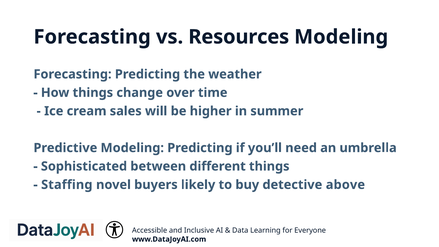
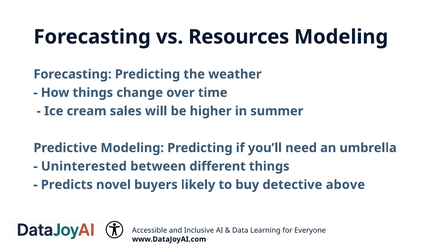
Sophisticated: Sophisticated -> Uninterested
Staffing: Staffing -> Predicts
